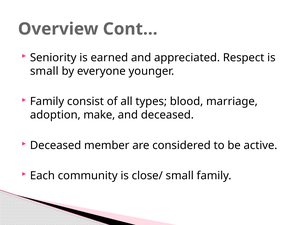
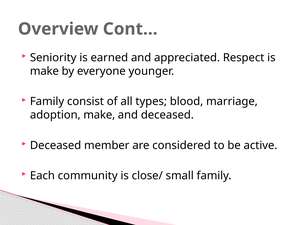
small at (44, 71): small -> make
